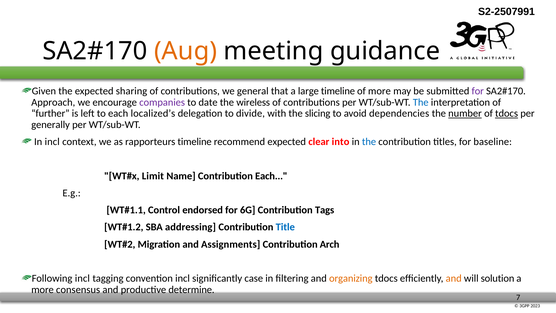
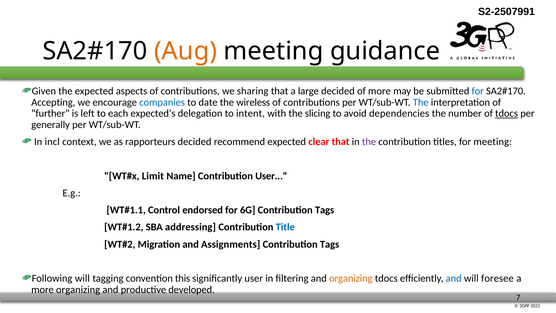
sharing: sharing -> aspects
general: general -> sharing
large timeline: timeline -> decided
for at (478, 91) colour: purple -> blue
Approach: Approach -> Accepting
companies colour: purple -> blue
localized’s: localized’s -> expected’s
divide: divide -> intent
number underline: present -> none
rapporteurs timeline: timeline -> decided
clear into: into -> that
the at (369, 142) colour: blue -> purple
for baseline: baseline -> meeting
Contribution Each: Each -> User
Arch at (330, 244): Arch -> Tags
Following incl: incl -> will
convention incl: incl -> this
significantly case: case -> user
and at (454, 278) colour: orange -> blue
solution: solution -> foresee
more consensus: consensus -> organizing
determine: determine -> developed
